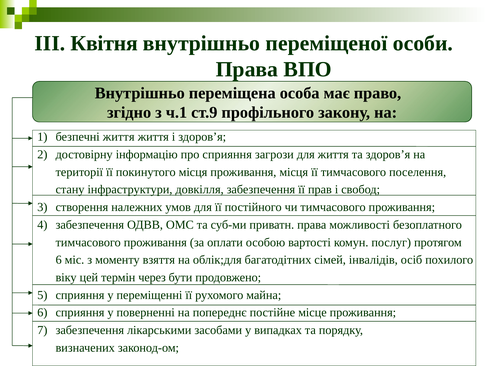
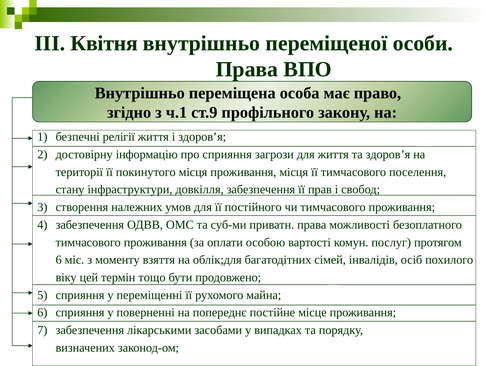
безпечні життя: життя -> релігії
через: через -> тощо
